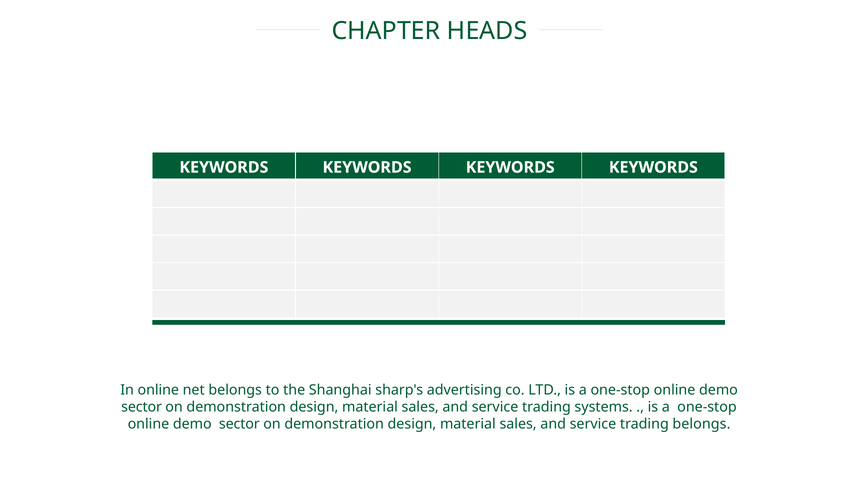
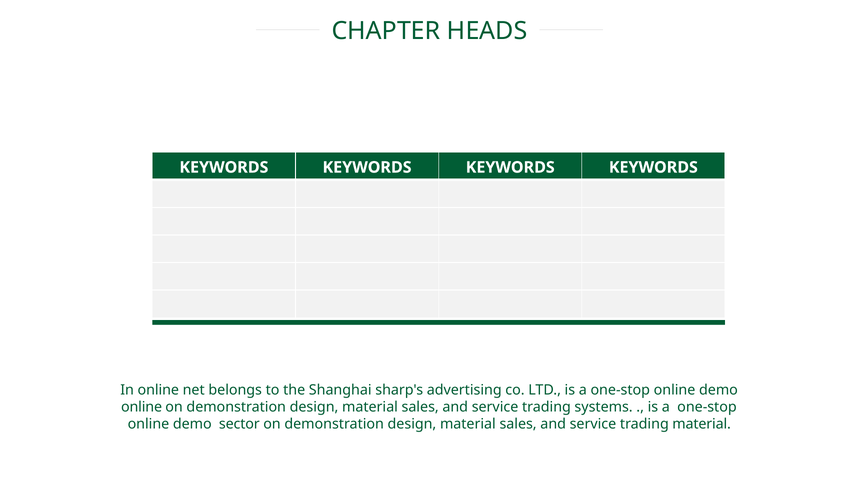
sector at (142, 407): sector -> online
trading belongs: belongs -> material
